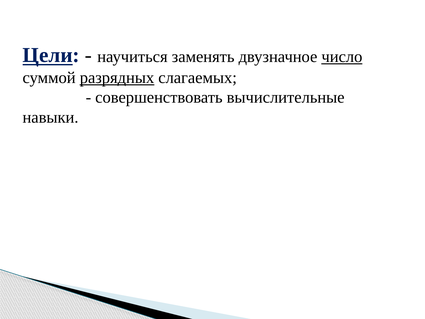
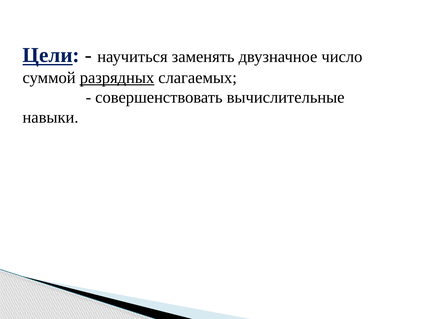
число underline: present -> none
